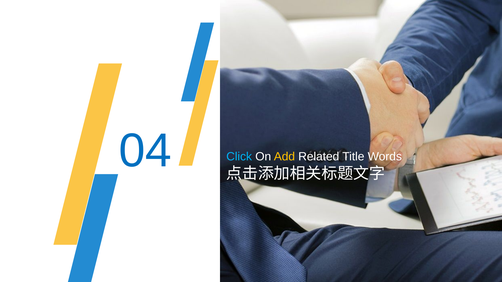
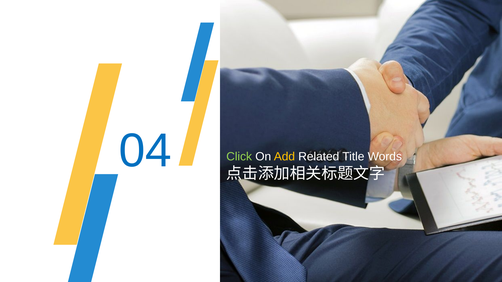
Click colour: light blue -> light green
